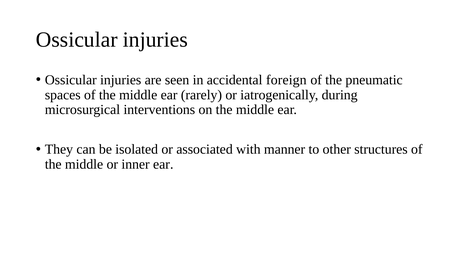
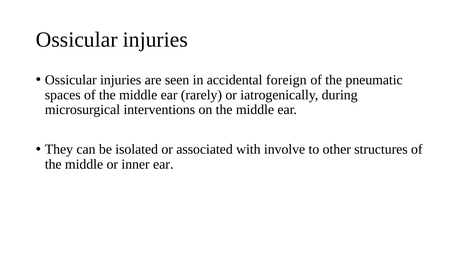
manner: manner -> involve
